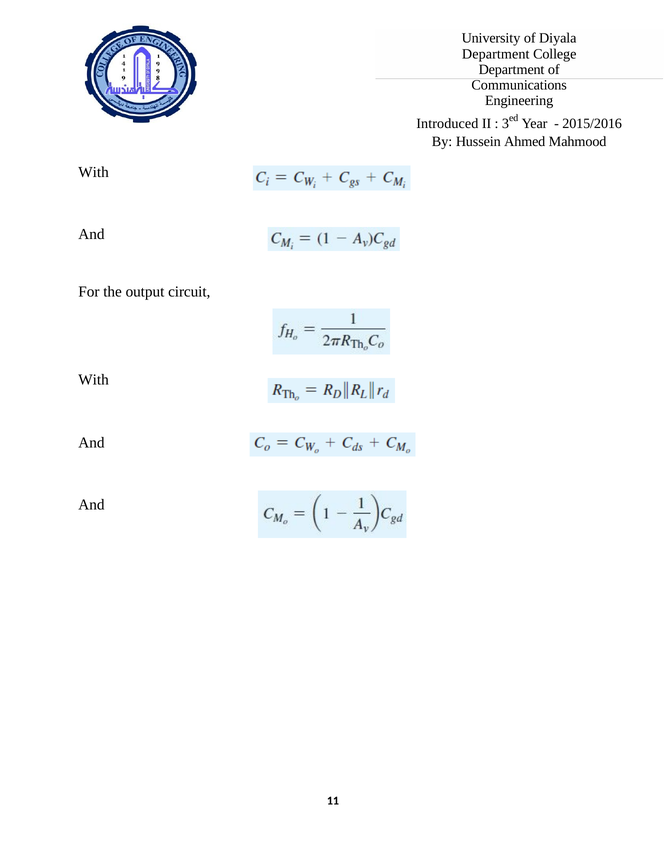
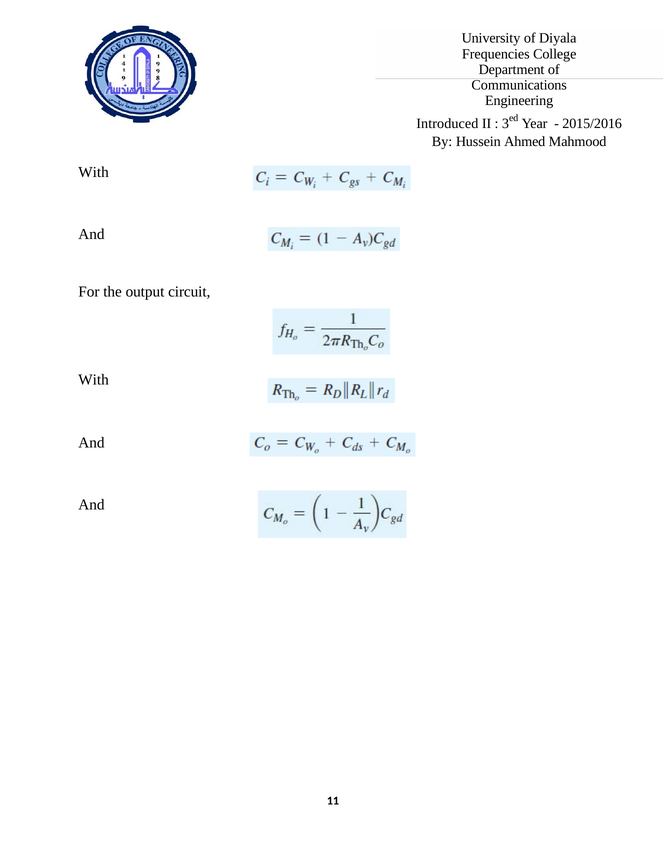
Department at (496, 54): Department -> Frequencies
